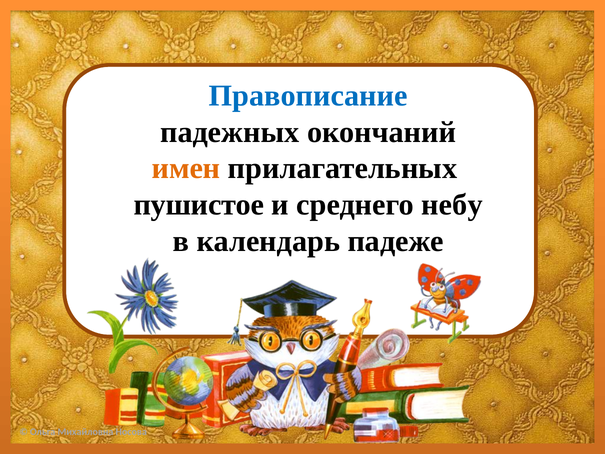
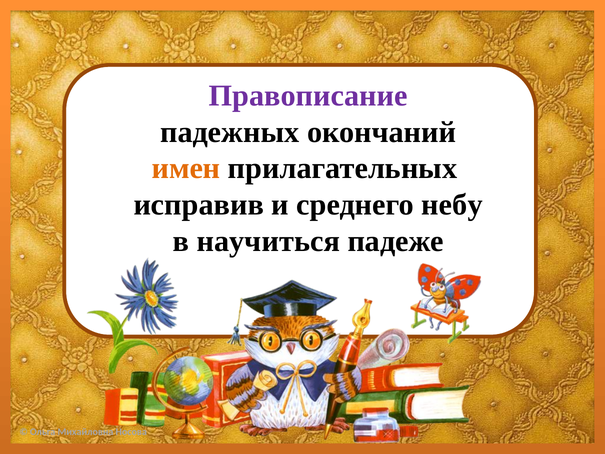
Правописание colour: blue -> purple
пушистое: пушистое -> исправив
календарь: календарь -> научиться
